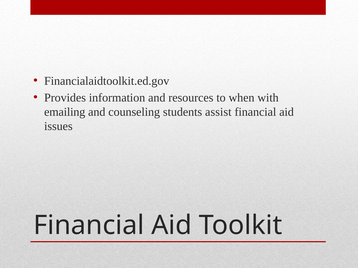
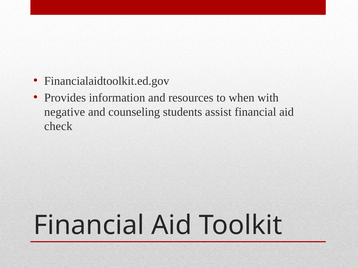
emailing: emailing -> negative
issues: issues -> check
